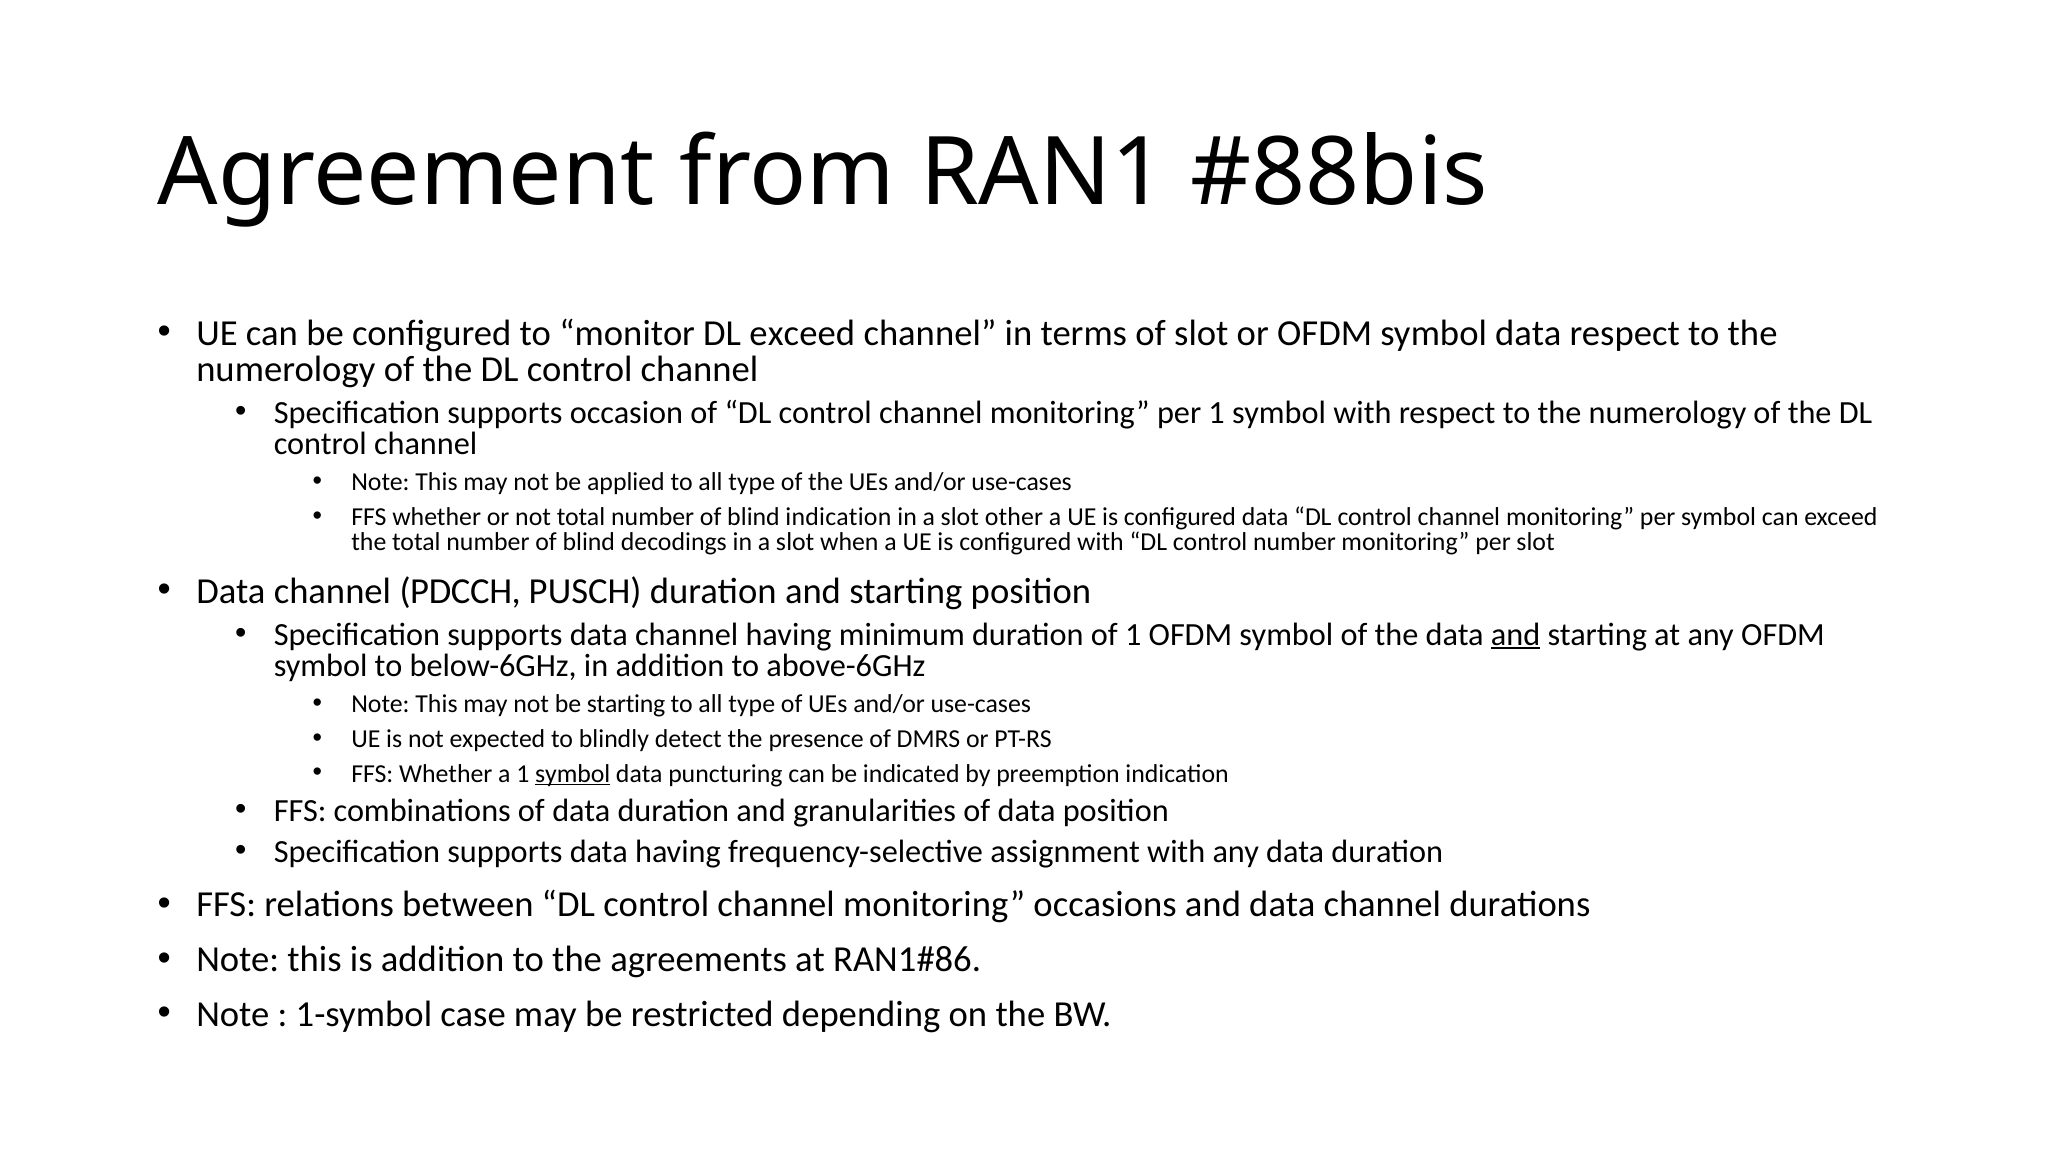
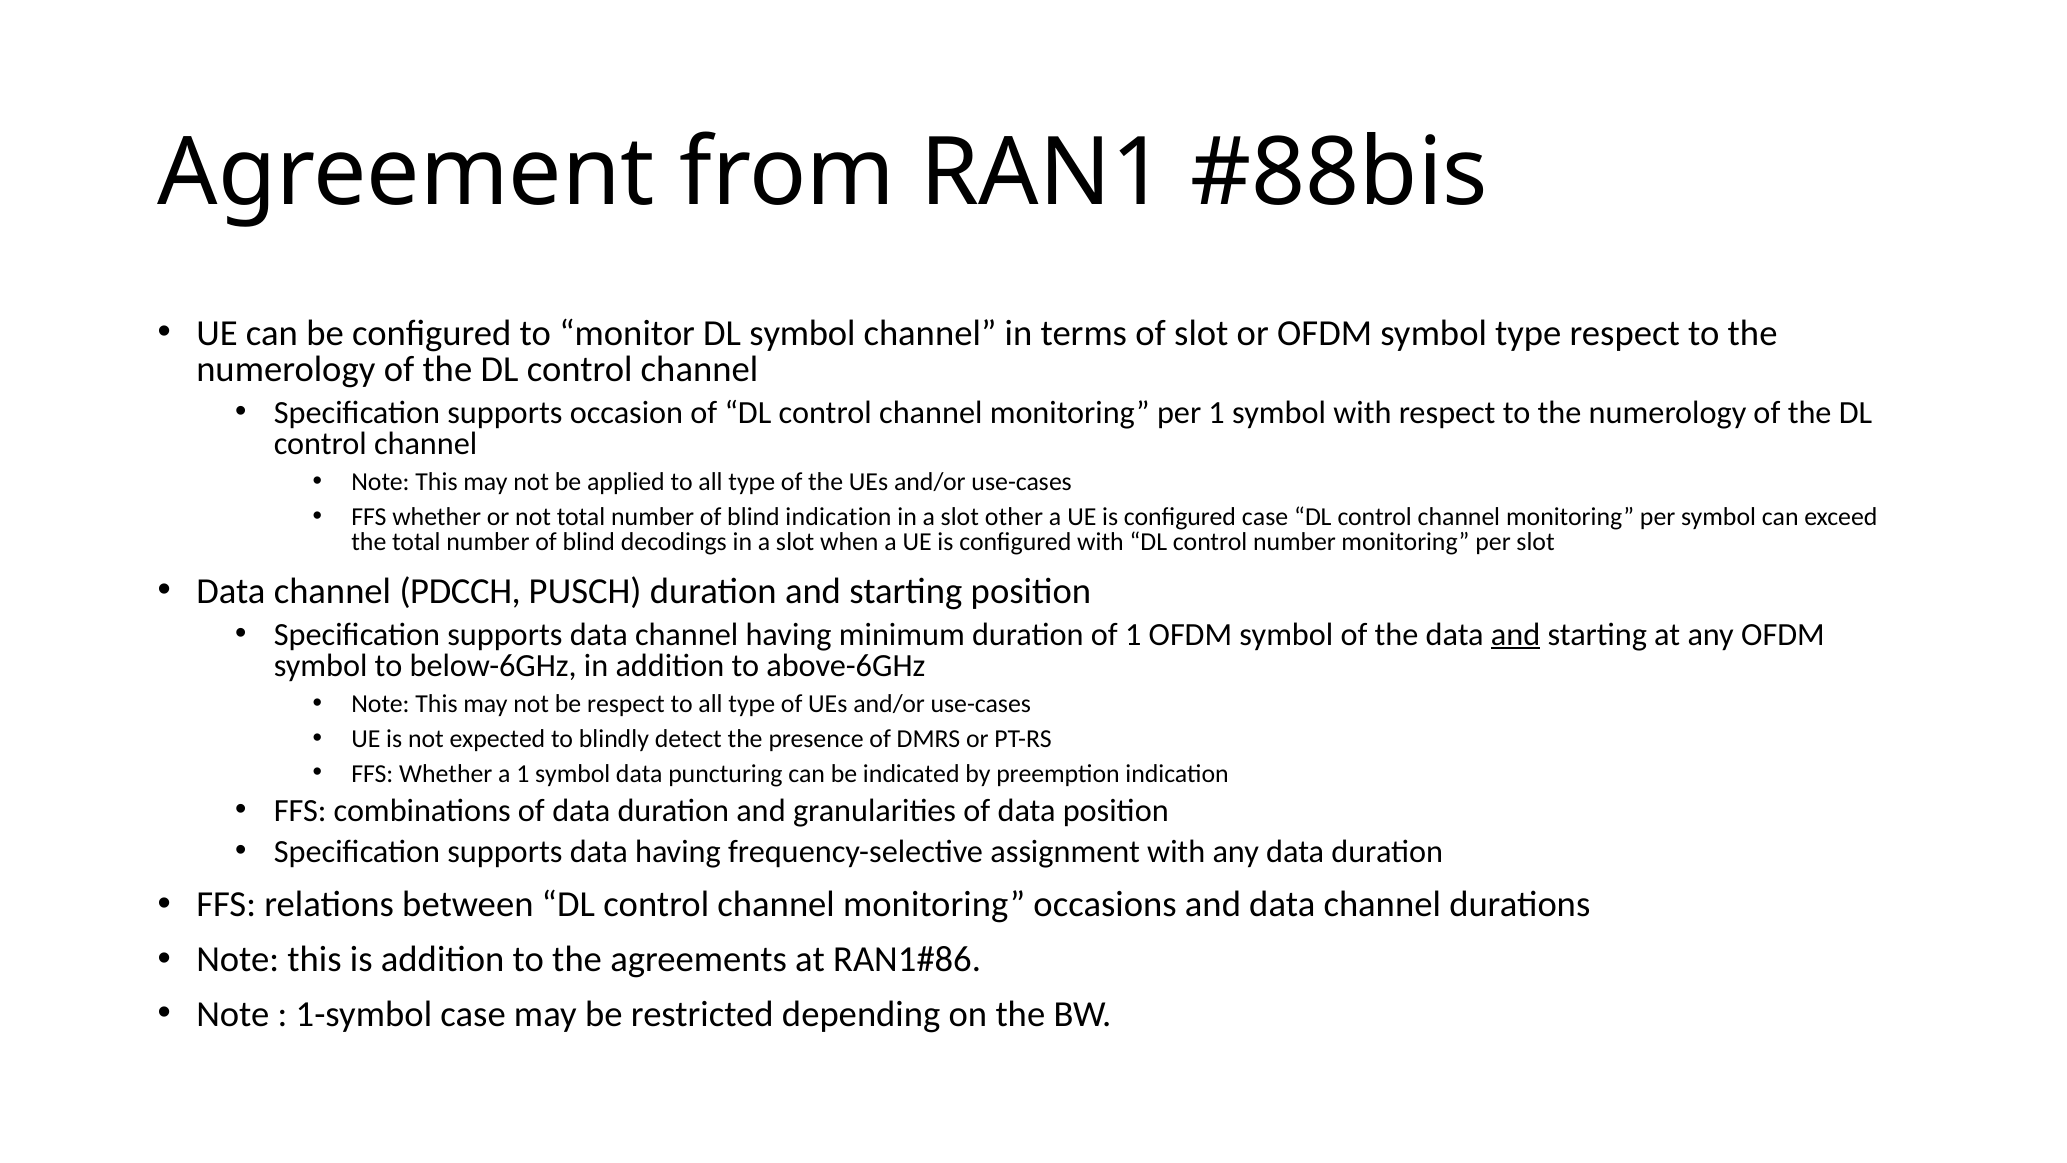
DL exceed: exceed -> symbol
OFDM symbol data: data -> type
configured data: data -> case
be starting: starting -> respect
symbol at (573, 773) underline: present -> none
